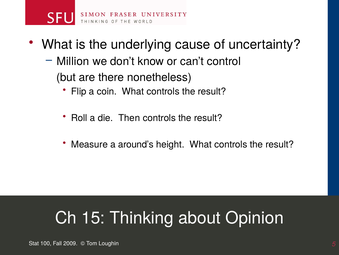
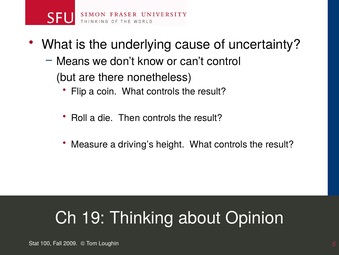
Million: Million -> Means
around’s: around’s -> driving’s
15: 15 -> 19
